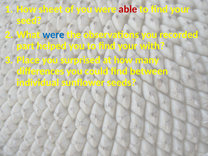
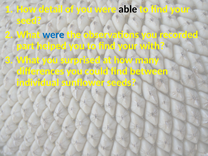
sheet: sheet -> detail
able colour: red -> black
Place at (28, 60): Place -> What
